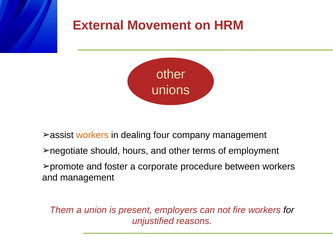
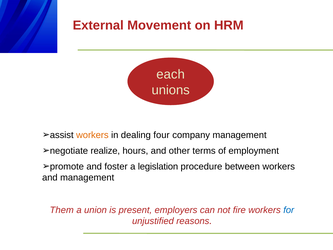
other at (171, 74): other -> each
should: should -> realize
corporate: corporate -> legislation
for colour: black -> blue
